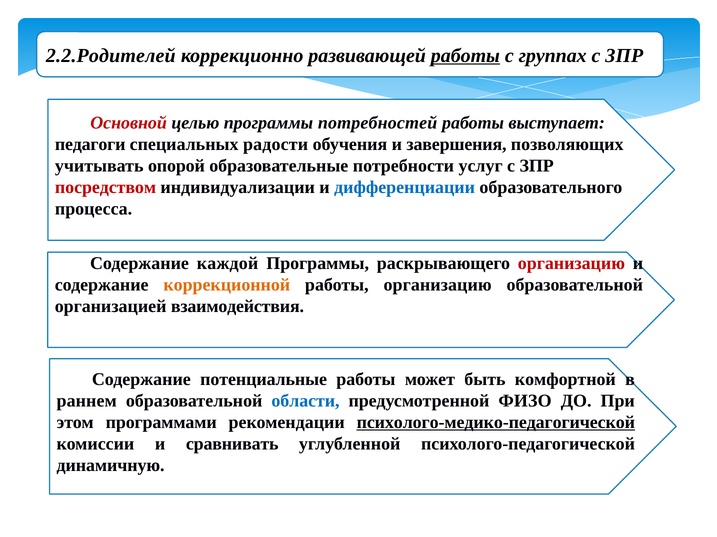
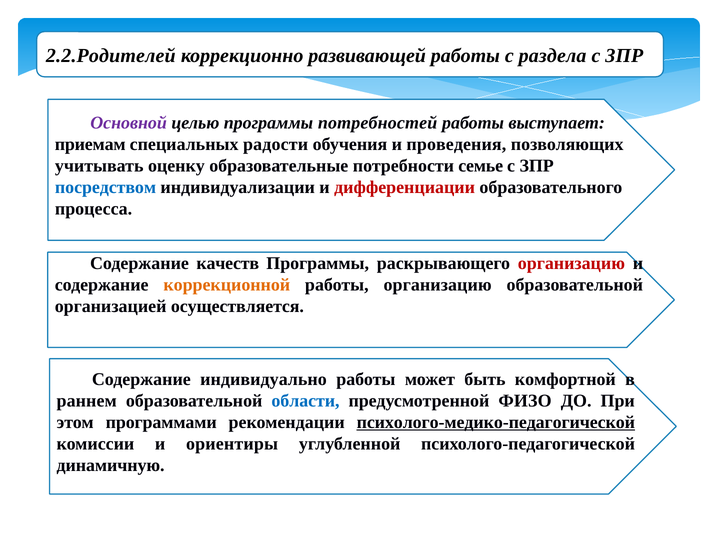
работы at (465, 56) underline: present -> none
группах: группах -> раздела
Основной colour: red -> purple
педагоги: педагоги -> приемам
завершения: завершения -> проведения
опорой: опорой -> оценку
услуг: услуг -> семье
посредством colour: red -> blue
дифференциации colour: blue -> red
каждой: каждой -> качеств
взаимодействия: взаимодействия -> осуществляется
потенциальные: потенциальные -> индивидуально
сравнивать: сравнивать -> ориентиры
